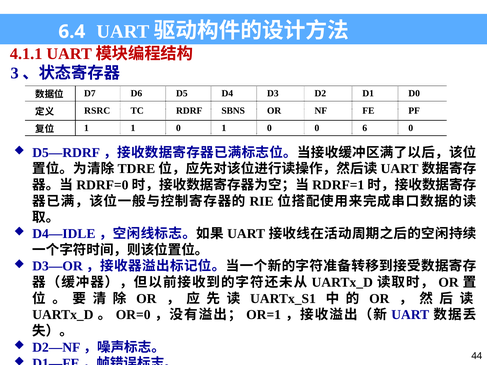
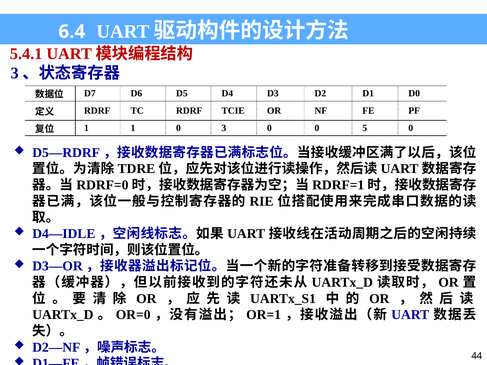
4.1.1: 4.1.1 -> 5.4.1
RSRC at (97, 111): RSRC -> RDRF
SBNS: SBNS -> TCIE
0 1: 1 -> 3
6: 6 -> 5
